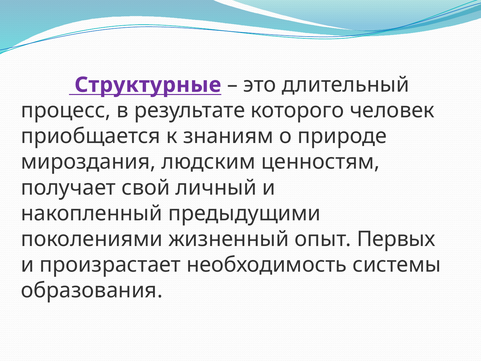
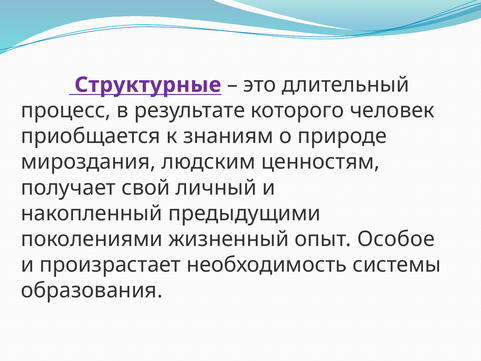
Первых: Первых -> Особое
